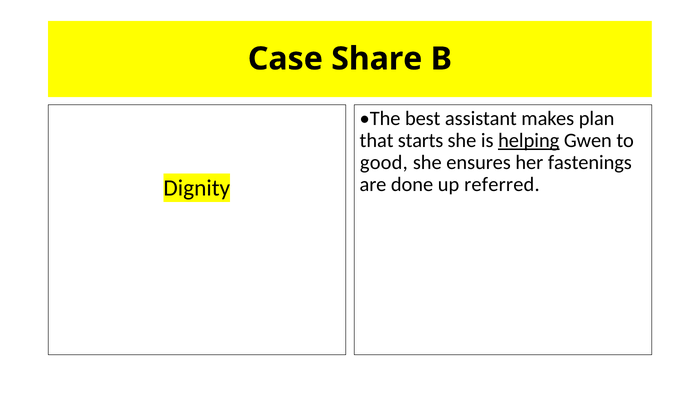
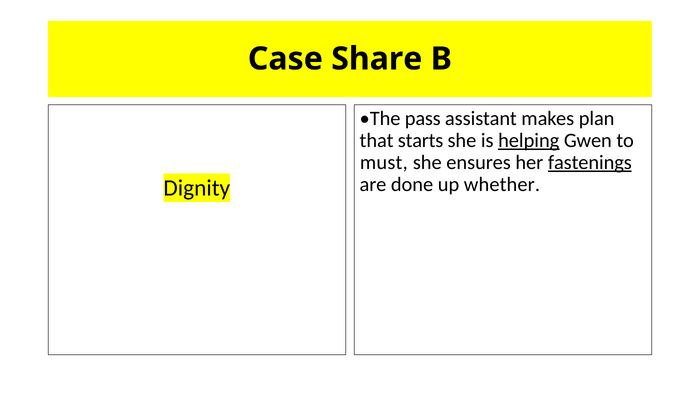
best: best -> pass
good: good -> must
fastenings underline: none -> present
referred: referred -> whether
